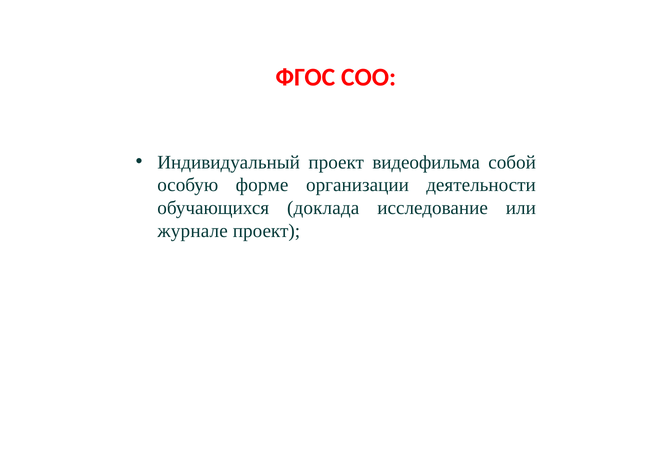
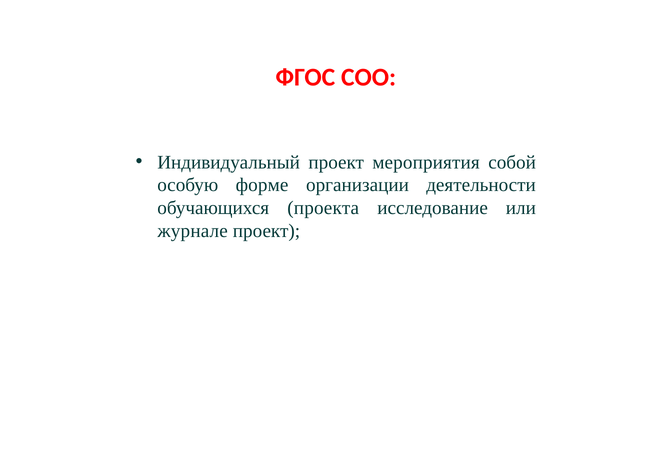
видеофильма: видеофильма -> мероприятия
доклада: доклада -> проекта
